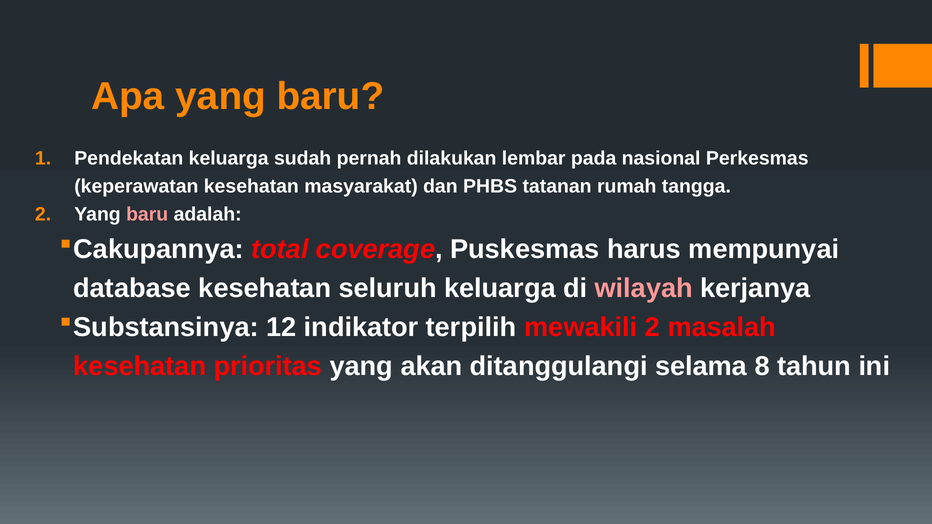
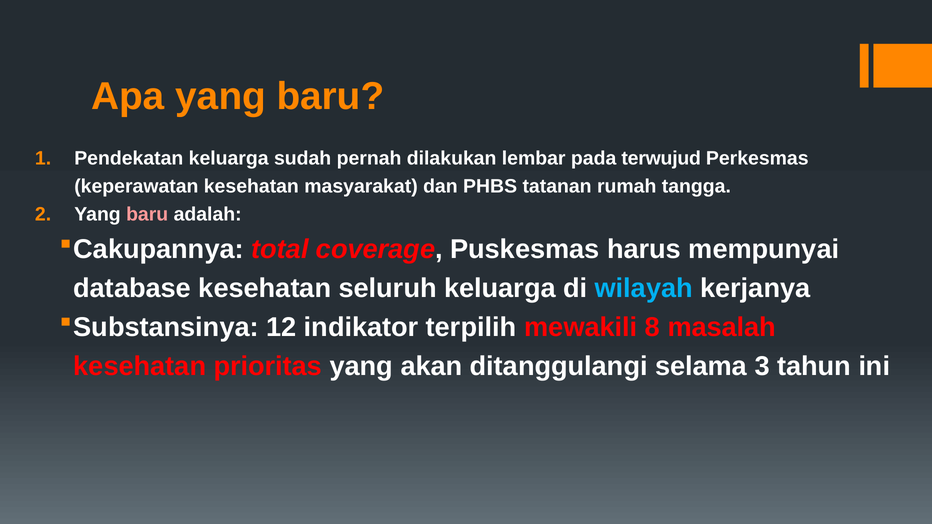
nasional: nasional -> terwujud
wilayah colour: pink -> light blue
mewakili 2: 2 -> 8
8: 8 -> 3
